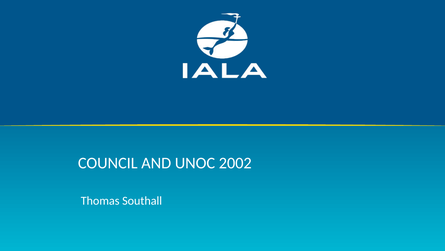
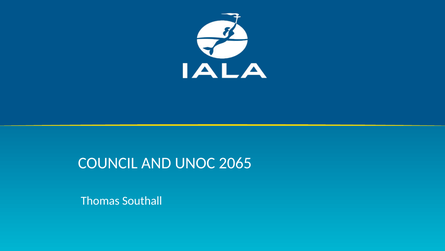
2002: 2002 -> 2065
